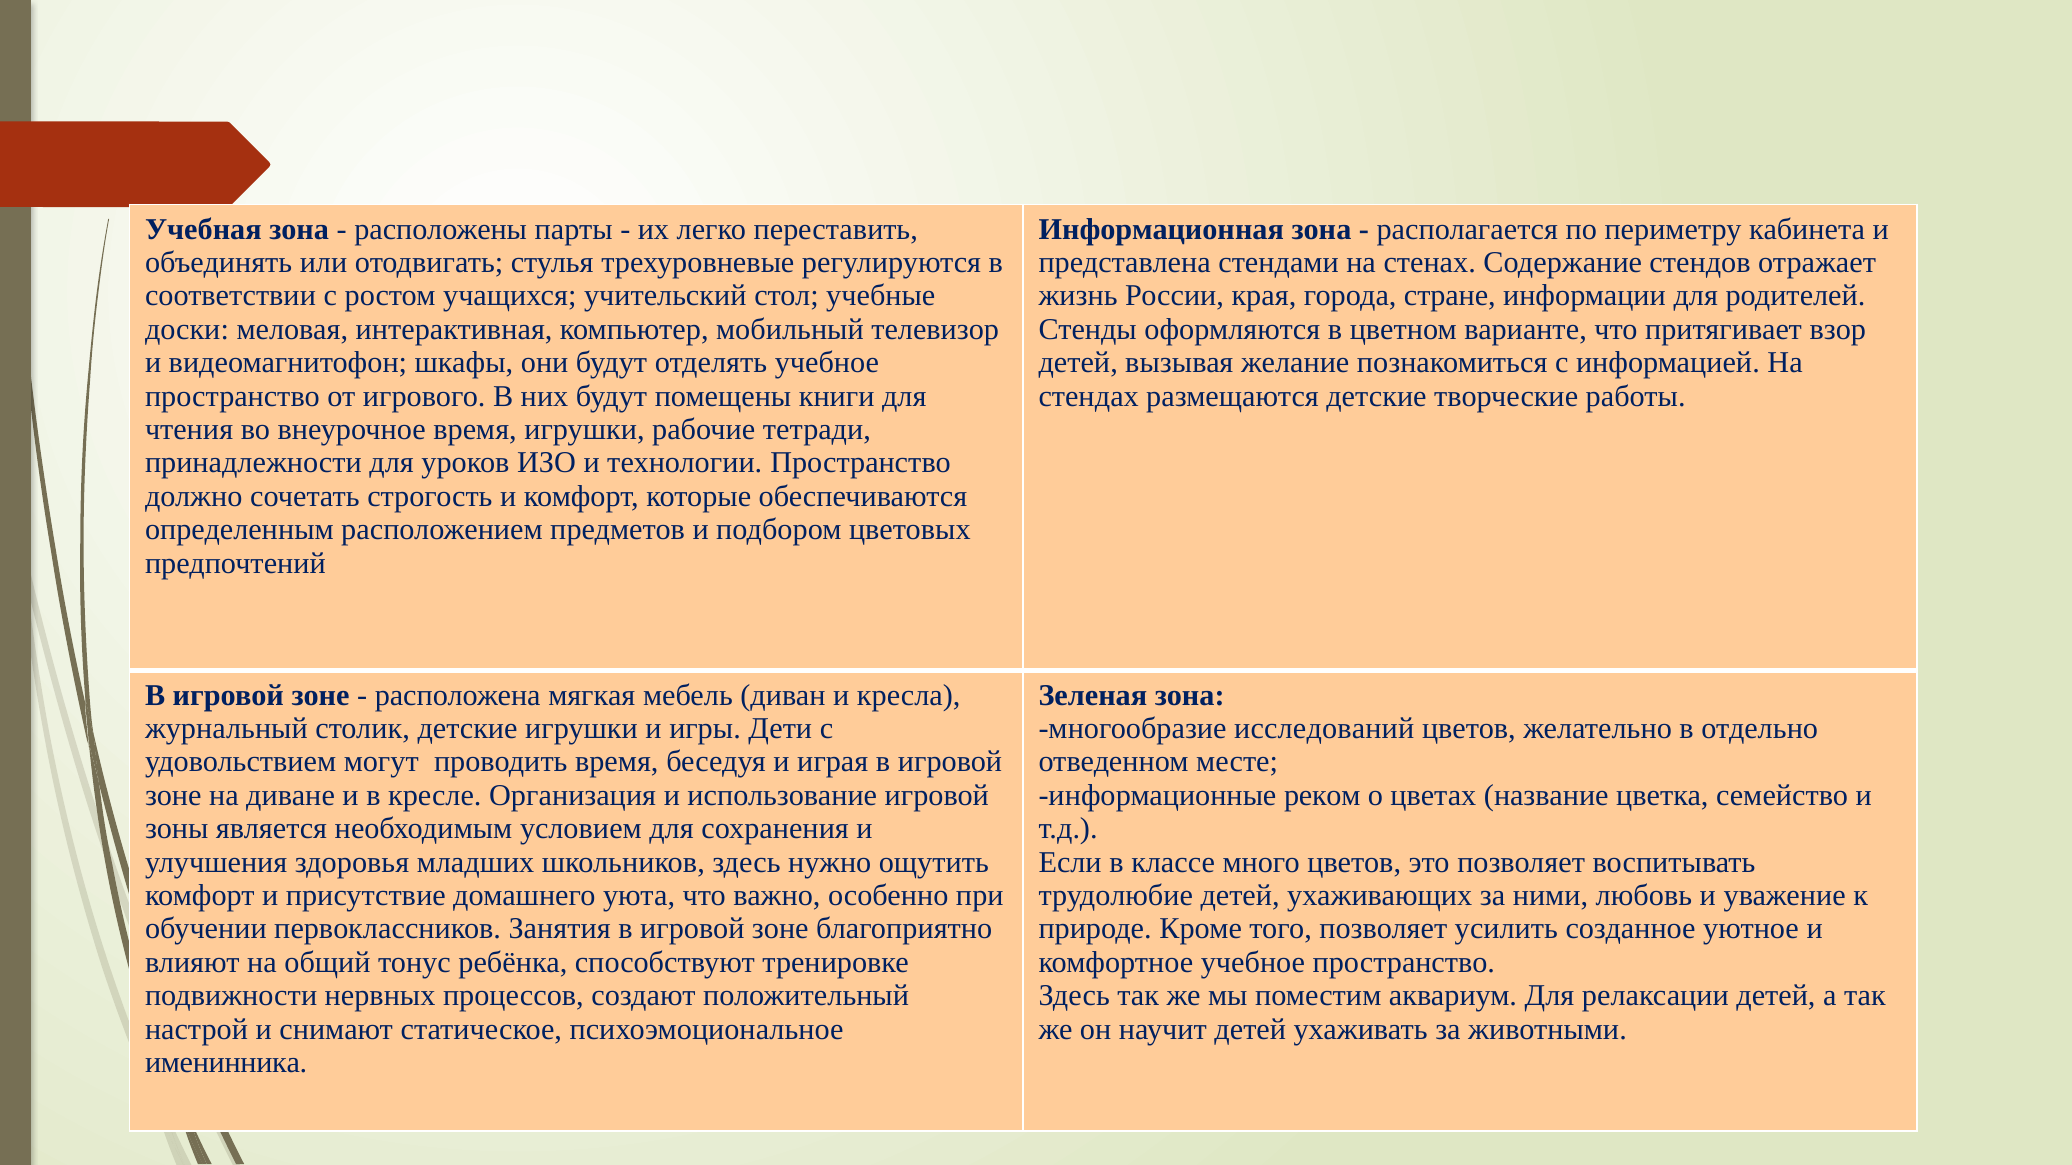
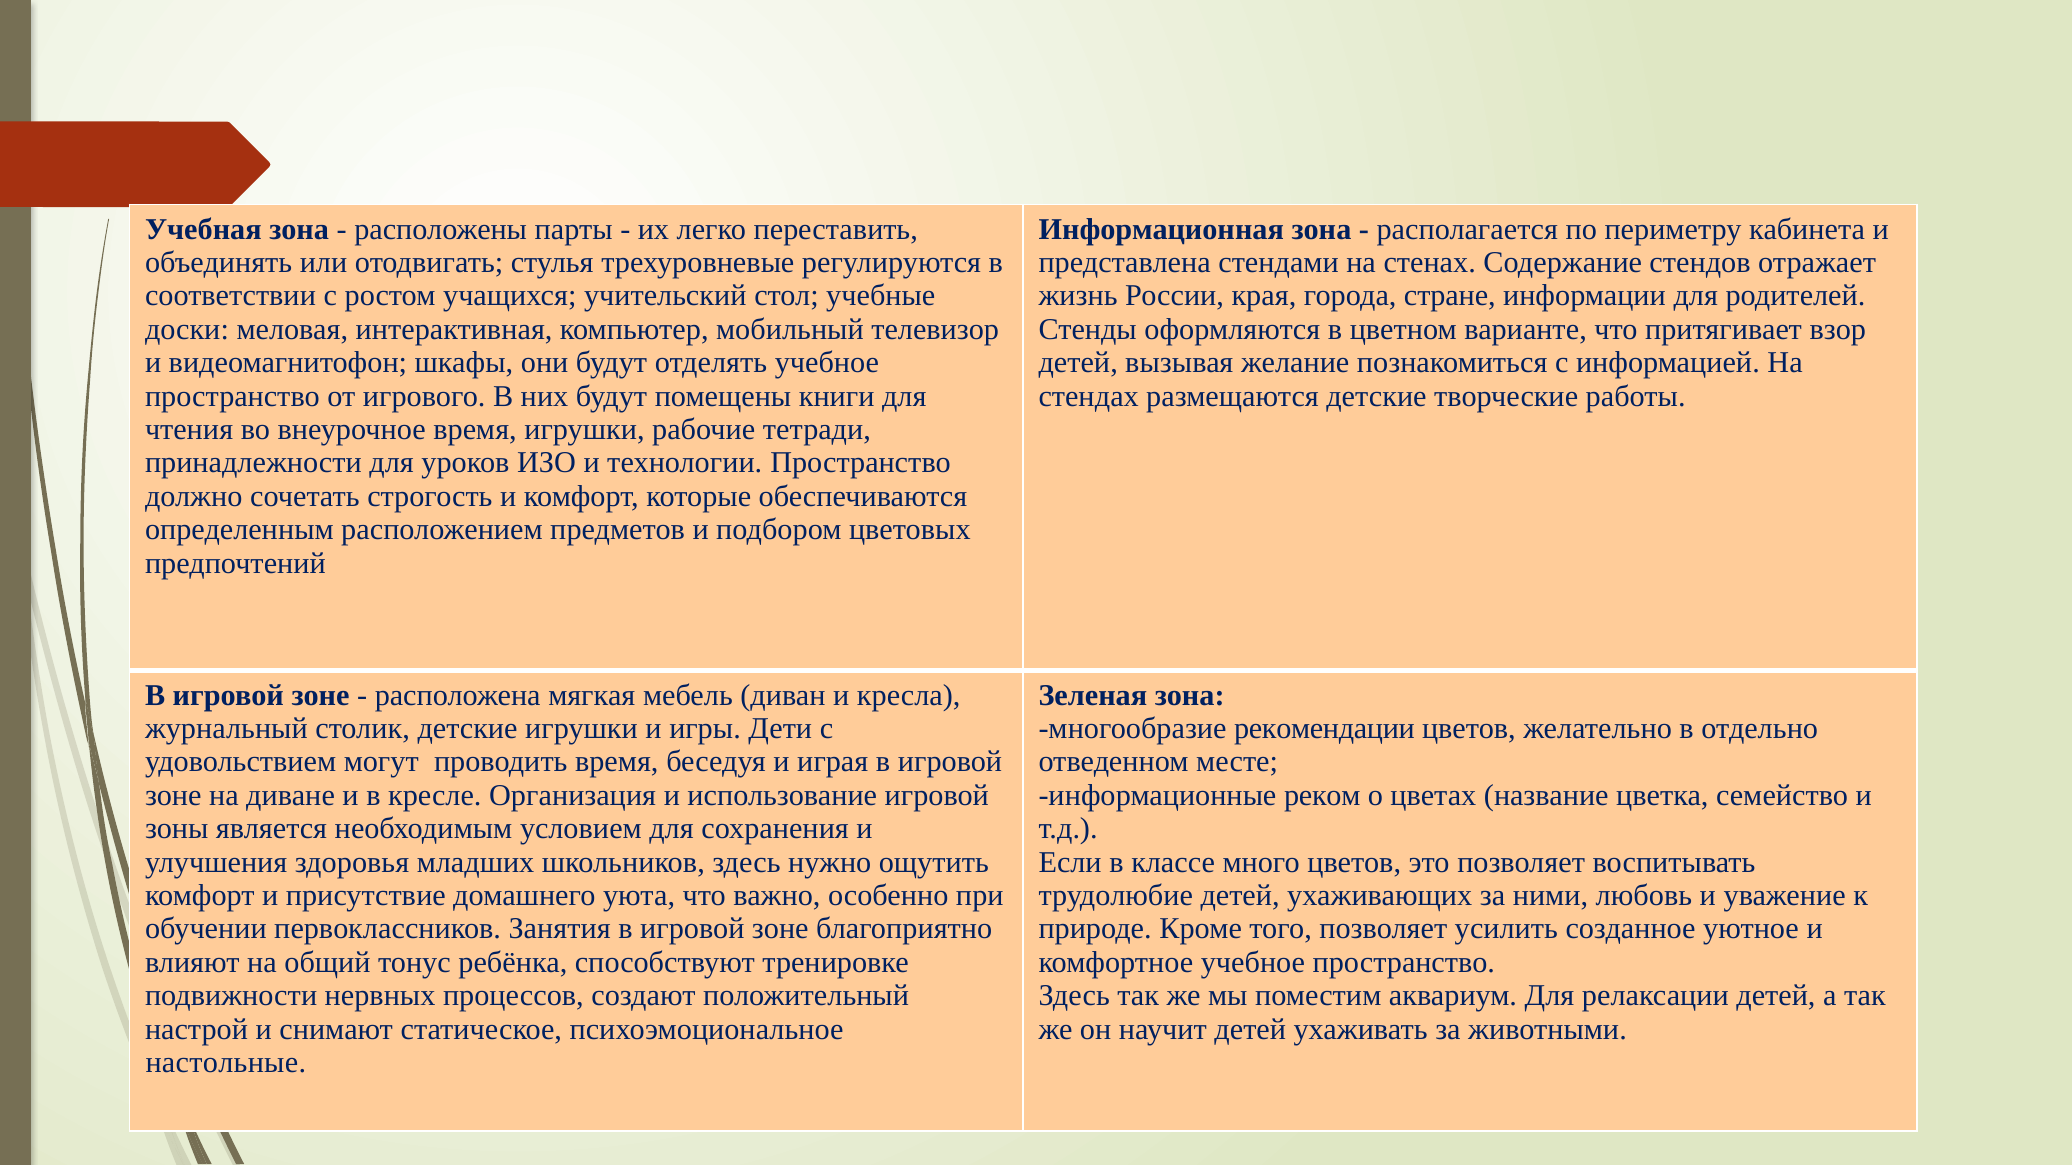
исследований: исследований -> рекомендации
именинника: именинника -> настольные
